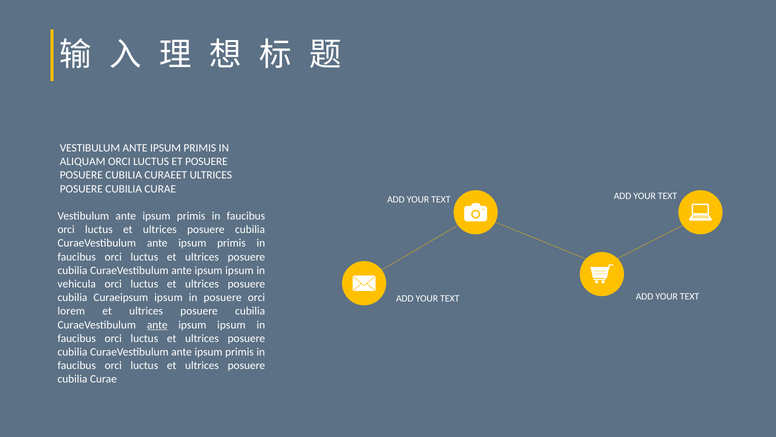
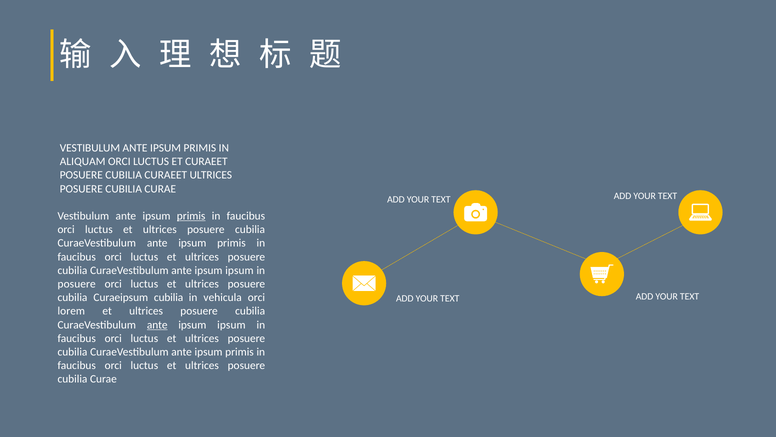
ET POSUERE: POSUERE -> CURAEET
primis at (191, 216) underline: none -> present
vehicula at (77, 284): vehicula -> posuere
Curaeipsum ipsum: ipsum -> cubilia
in posuere: posuere -> vehicula
